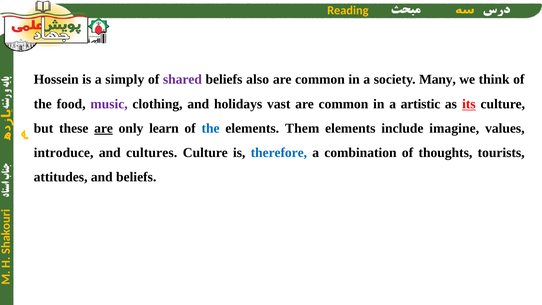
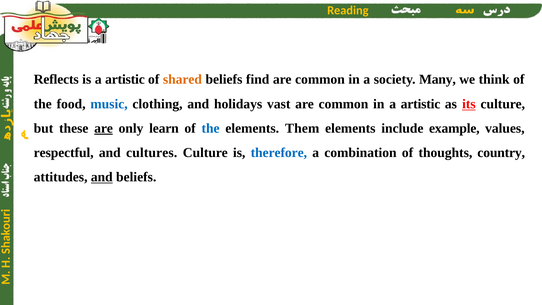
Hossein: Hossein -> Reflects
is a simply: simply -> artistic
shared colour: purple -> orange
also: also -> find
music colour: purple -> blue
imagine: imagine -> example
introduce: introduce -> respectful
tourists: tourists -> country
and at (102, 177) underline: none -> present
